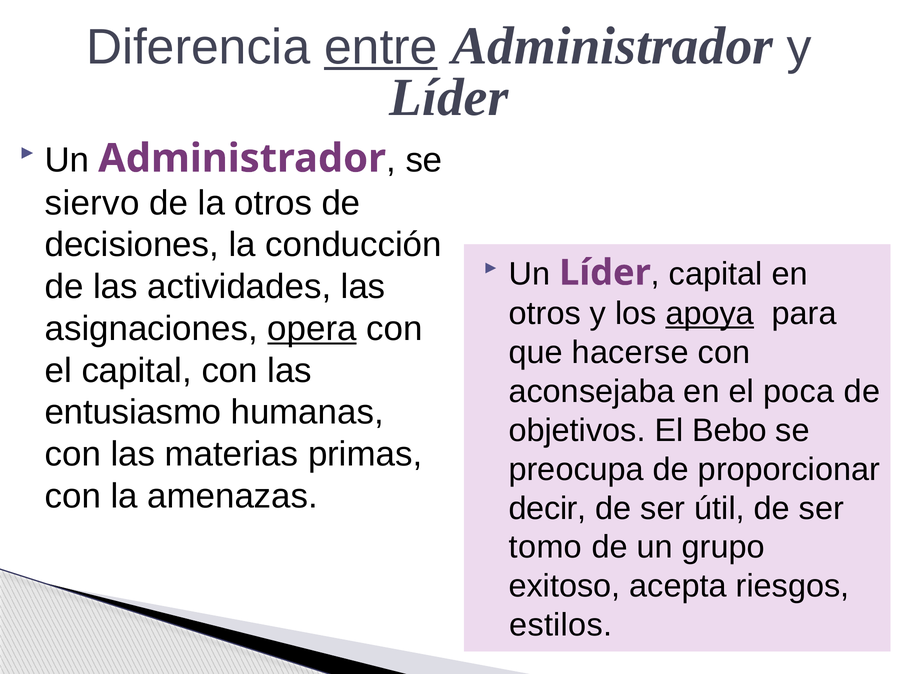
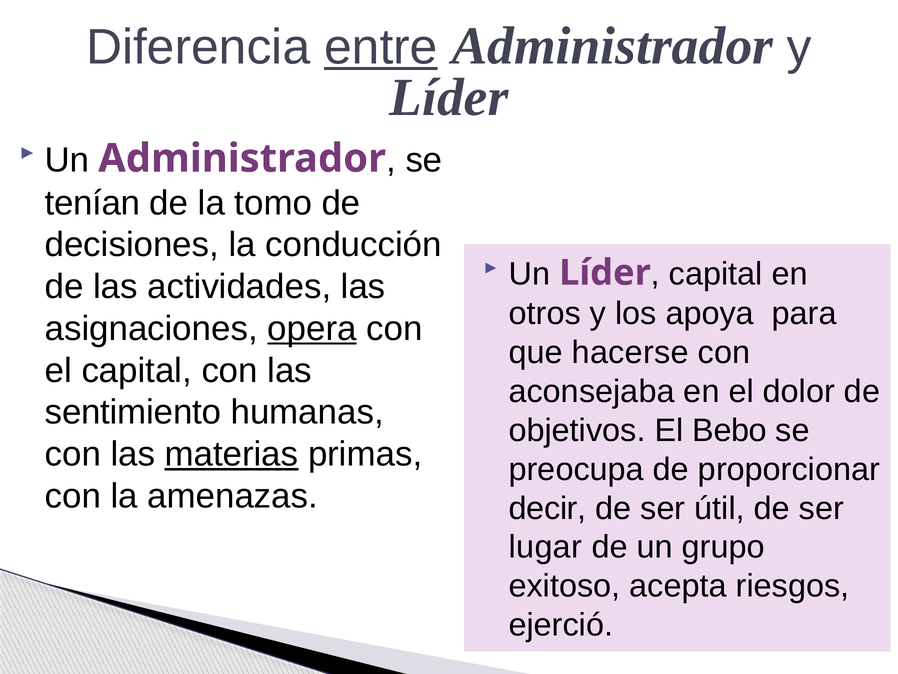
siervo: siervo -> tenían
la otros: otros -> tomo
apoya underline: present -> none
poca: poca -> dolor
entusiasmo: entusiasmo -> sentimiento
materias underline: none -> present
tomo: tomo -> lugar
estilos: estilos -> ejerció
